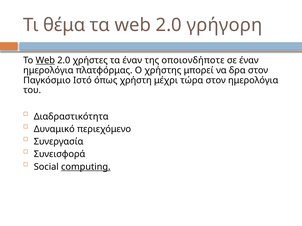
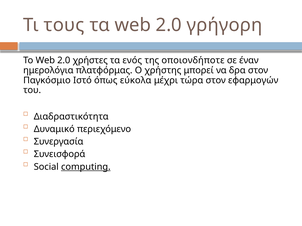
θέμα: θέμα -> τους
Web at (45, 61) underline: present -> none
τα έναν: έναν -> ενός
χρήστη: χρήστη -> εύκολα
στον ημερολόγια: ημερολόγια -> εφαρμογών
